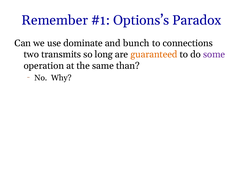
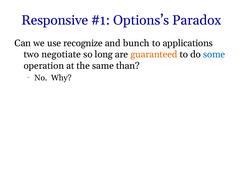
Remember: Remember -> Responsive
dominate: dominate -> recognize
connections: connections -> applications
transmits: transmits -> negotiate
some colour: purple -> blue
